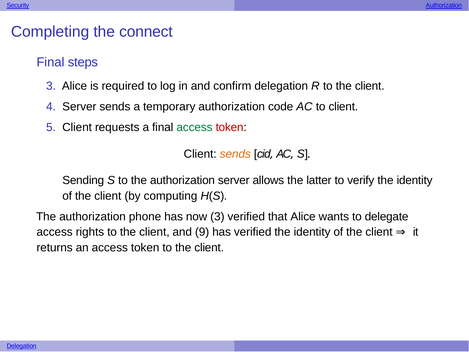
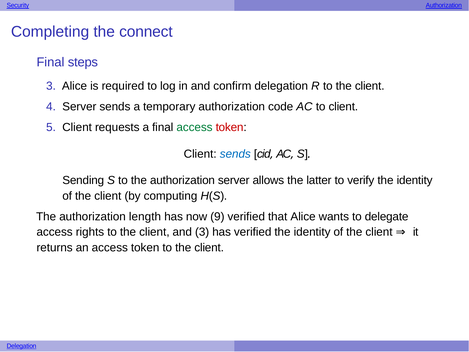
sends at (235, 154) colour: orange -> blue
phone: phone -> length
now 3: 3 -> 9
and 9: 9 -> 3
